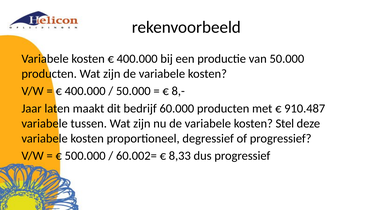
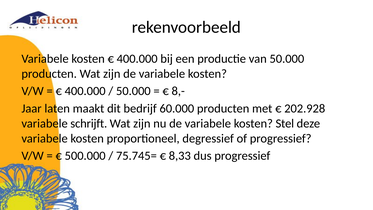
910.487: 910.487 -> 202.928
tussen: tussen -> schrijft
60.002=: 60.002= -> 75.745=
